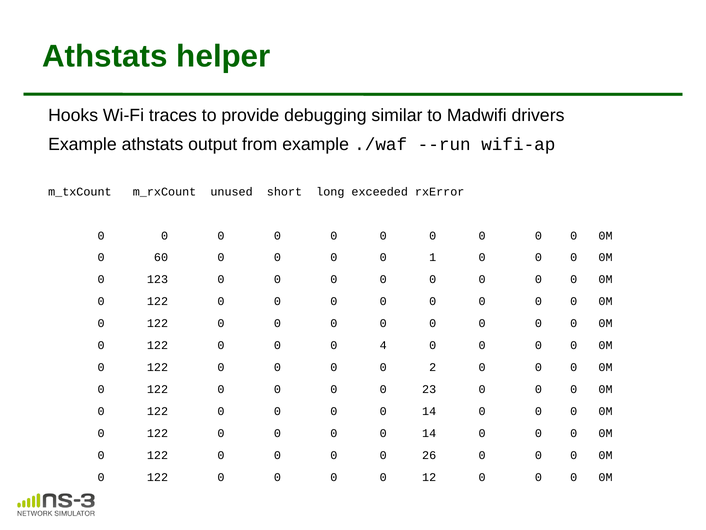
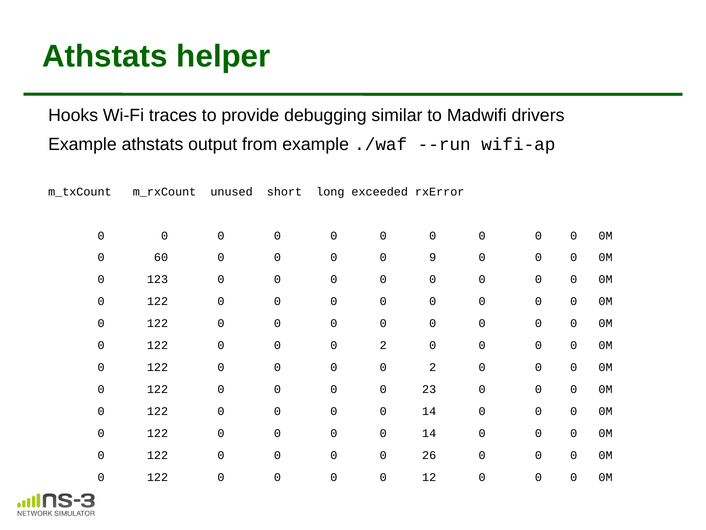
1: 1 -> 9
4 at (383, 345): 4 -> 2
